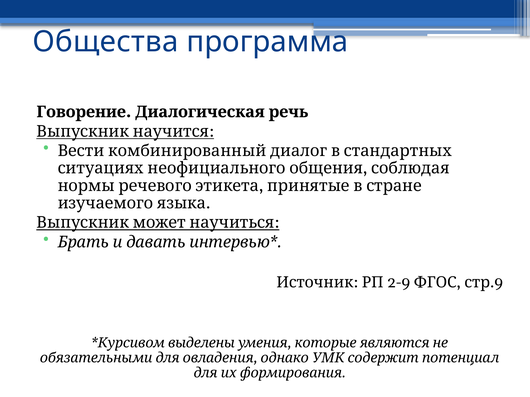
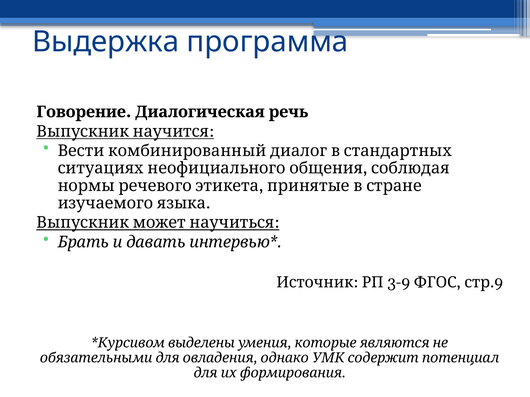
Общества: Общества -> Выдержка
2-9: 2-9 -> 3-9
